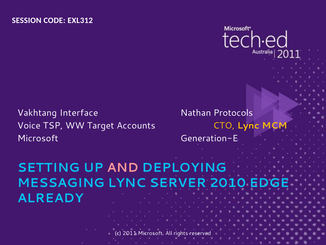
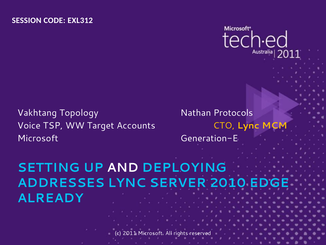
Interface: Interface -> Topology
AND colour: pink -> white
MESSAGING: MESSAGING -> ADDRESSES
